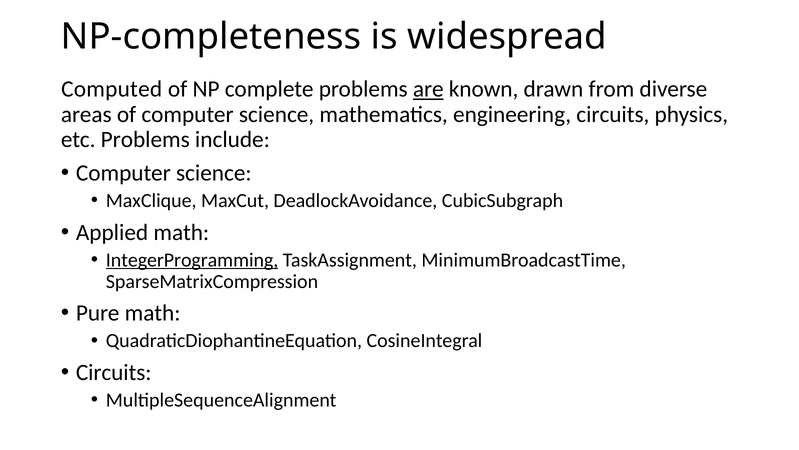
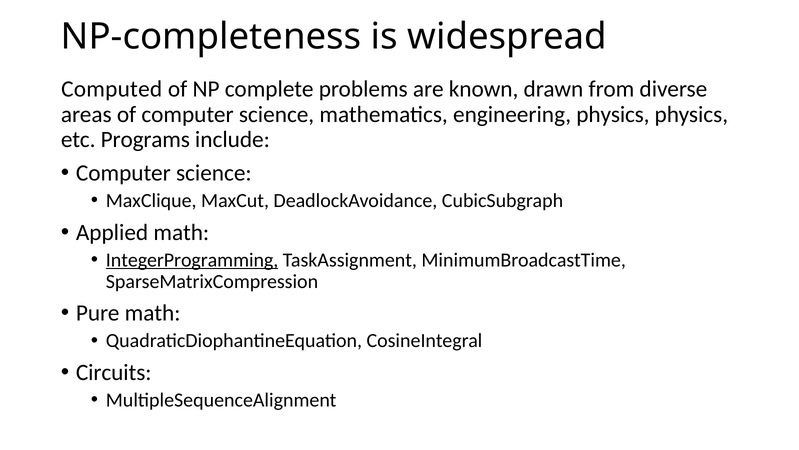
are underline: present -> none
engineering circuits: circuits -> physics
etc Problems: Problems -> Programs
